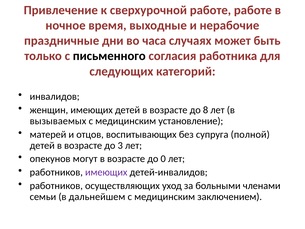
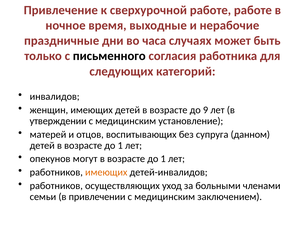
8: 8 -> 9
вызываемых: вызываемых -> утверждении
полной: полной -> данном
3 at (120, 145): 3 -> 1
0 at (163, 159): 0 -> 1
имеющих at (106, 172) colour: purple -> orange
дальнейшем: дальнейшем -> привлечении
